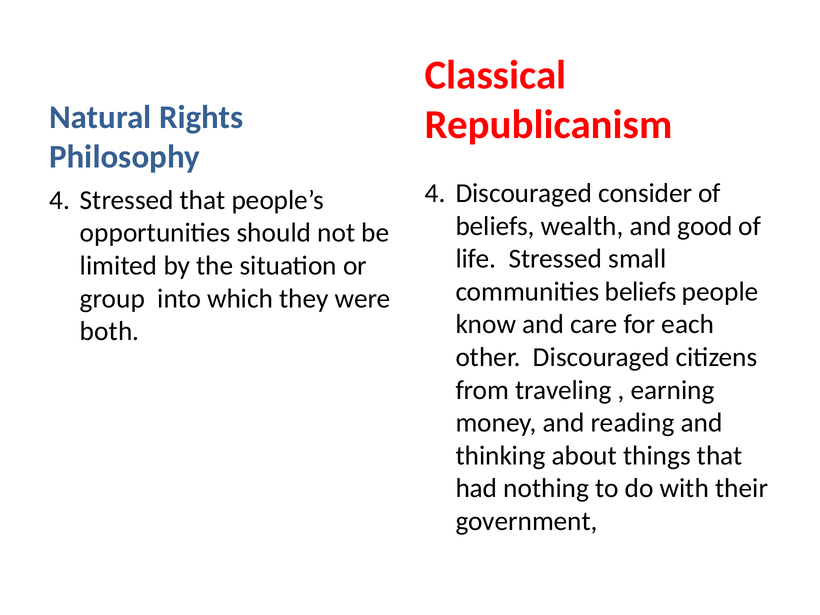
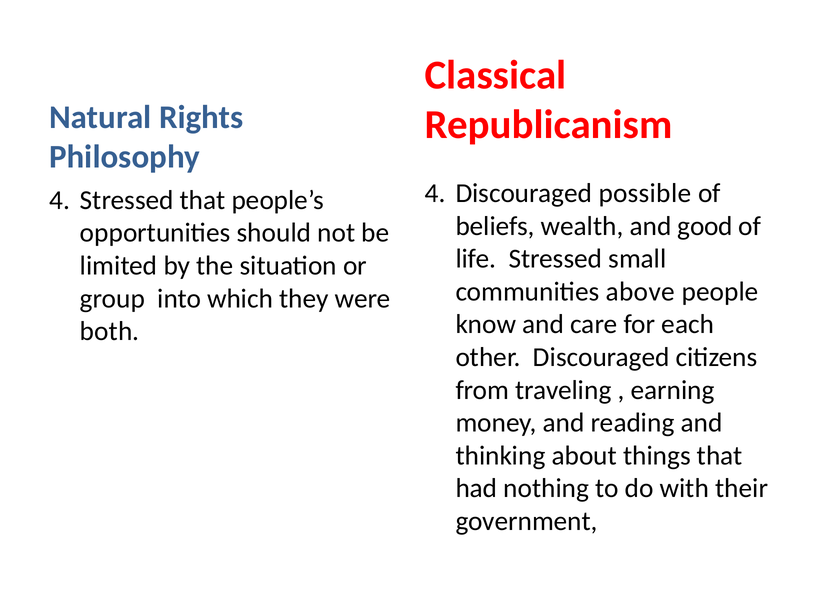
consider: consider -> possible
communities beliefs: beliefs -> above
